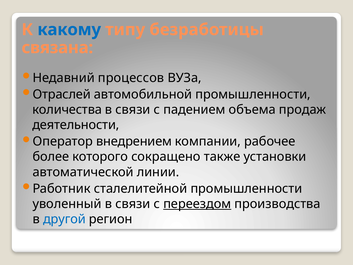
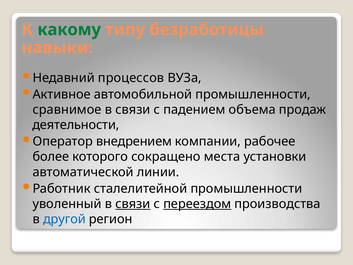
какому colour: blue -> green
связана: связана -> навыки
Отраслей: Отраслей -> Активное
количества: количества -> сравнимое
также: также -> места
связи at (133, 204) underline: none -> present
